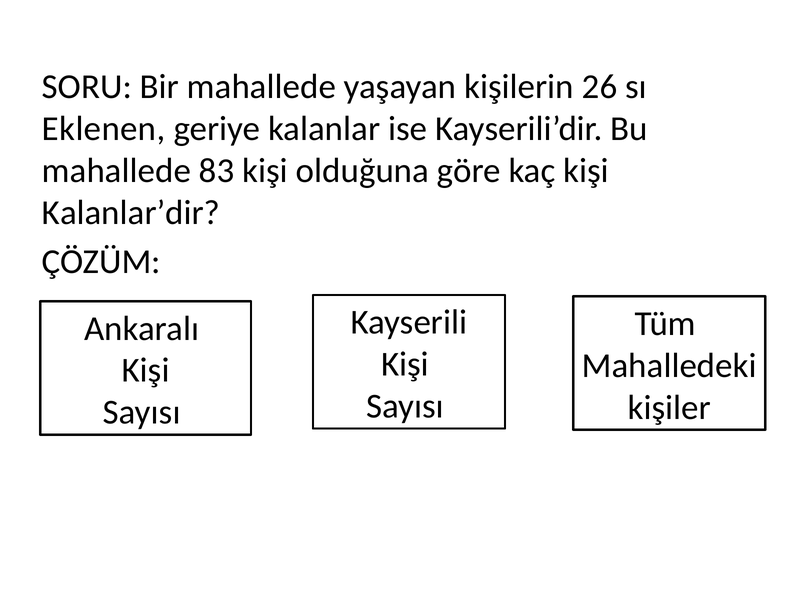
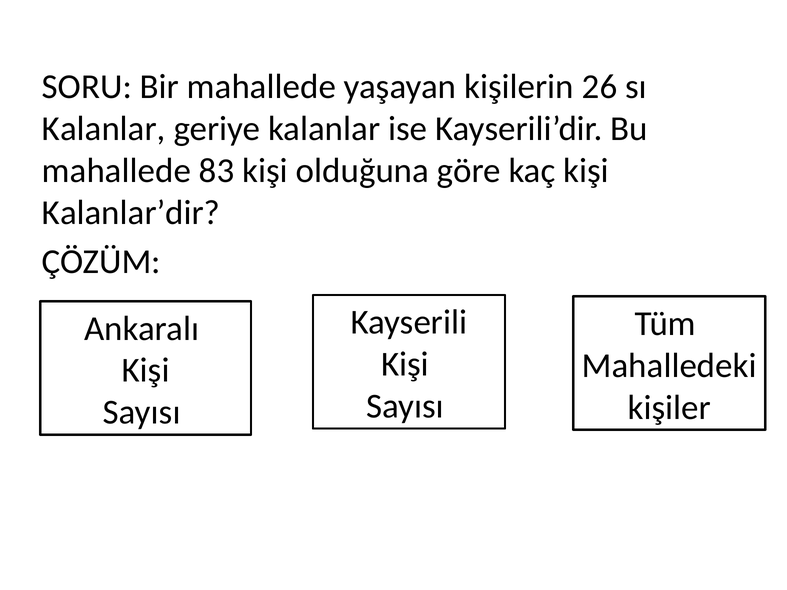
Eklenen at (104, 129): Eklenen -> Kalanlar
